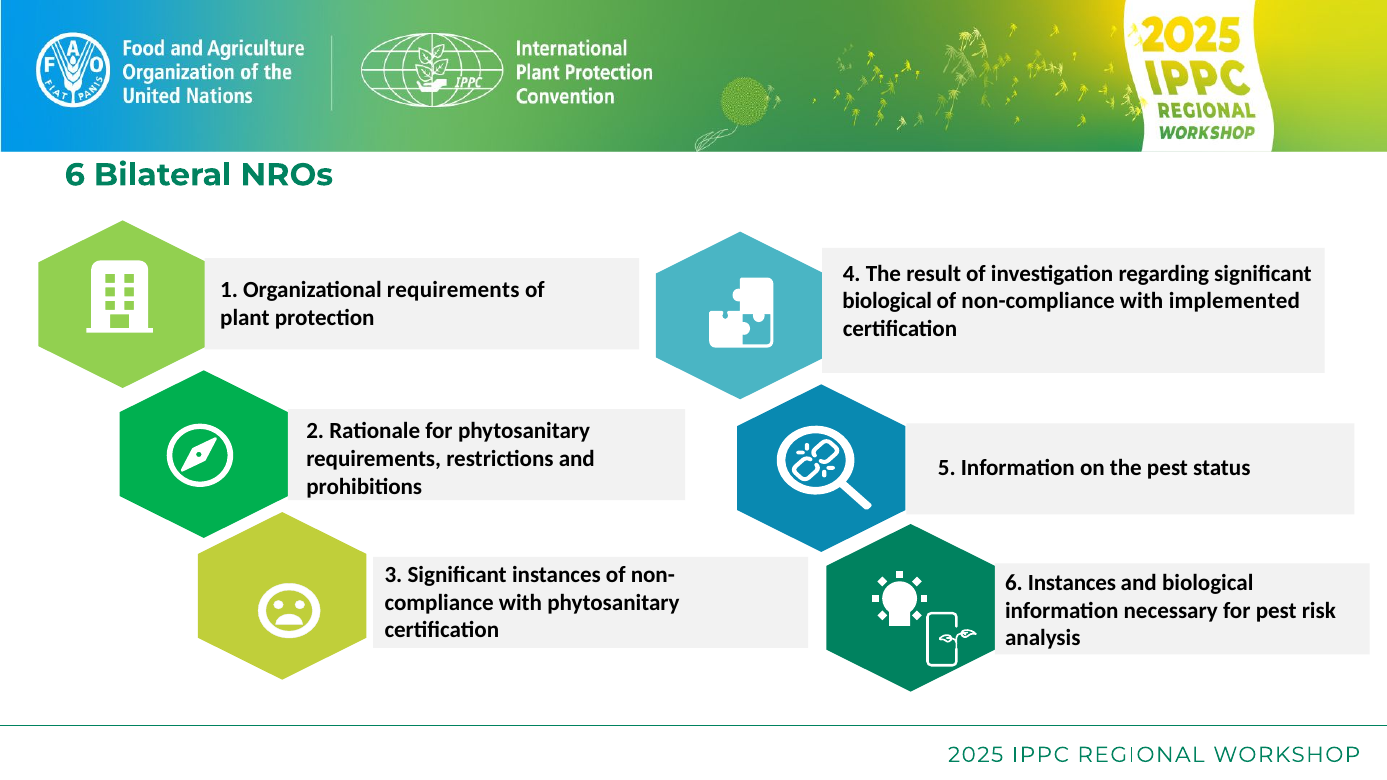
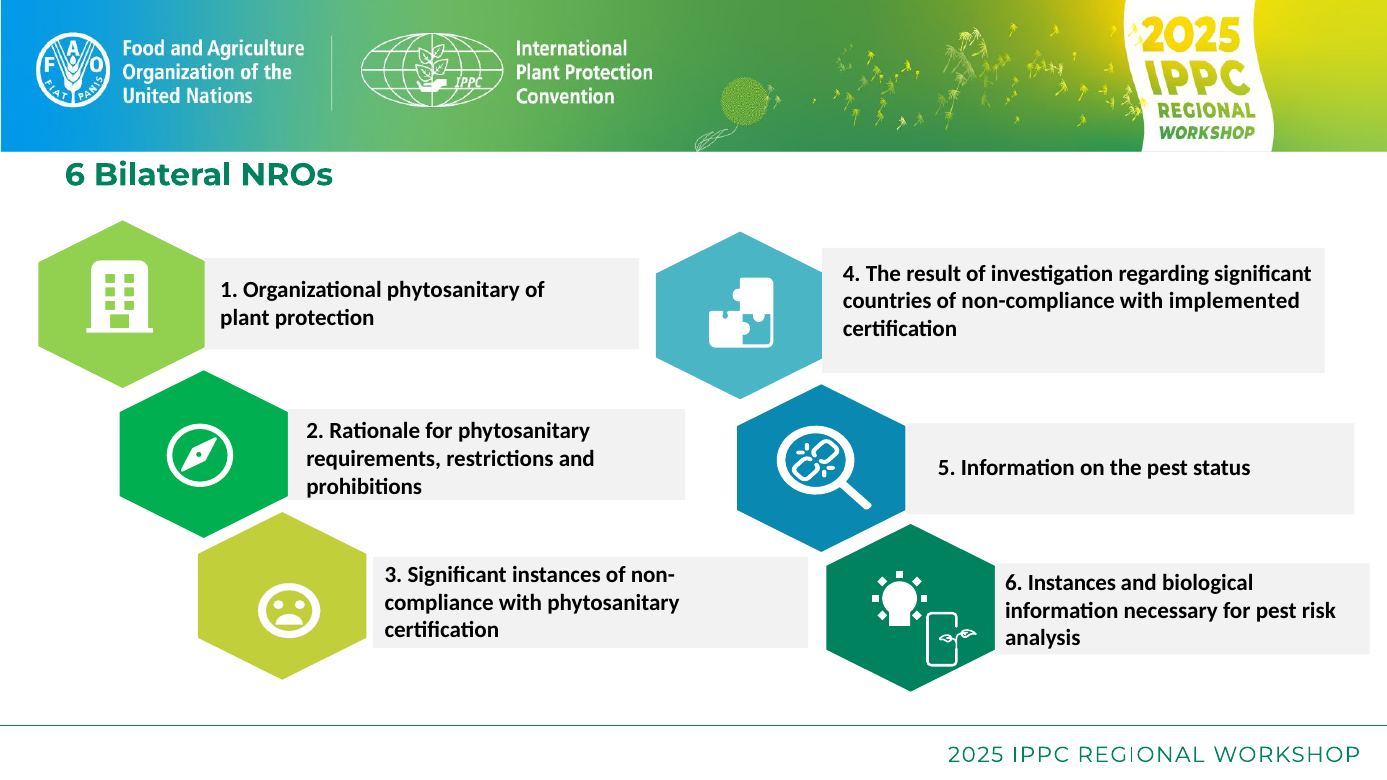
Organizational requirements: requirements -> phytosanitary
biological at (887, 301): biological -> countries
